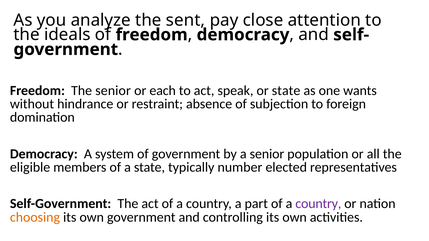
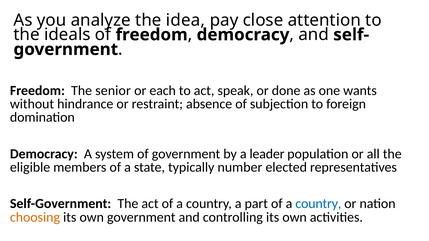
sent: sent -> idea
or state: state -> done
a senior: senior -> leader
country at (318, 204) colour: purple -> blue
